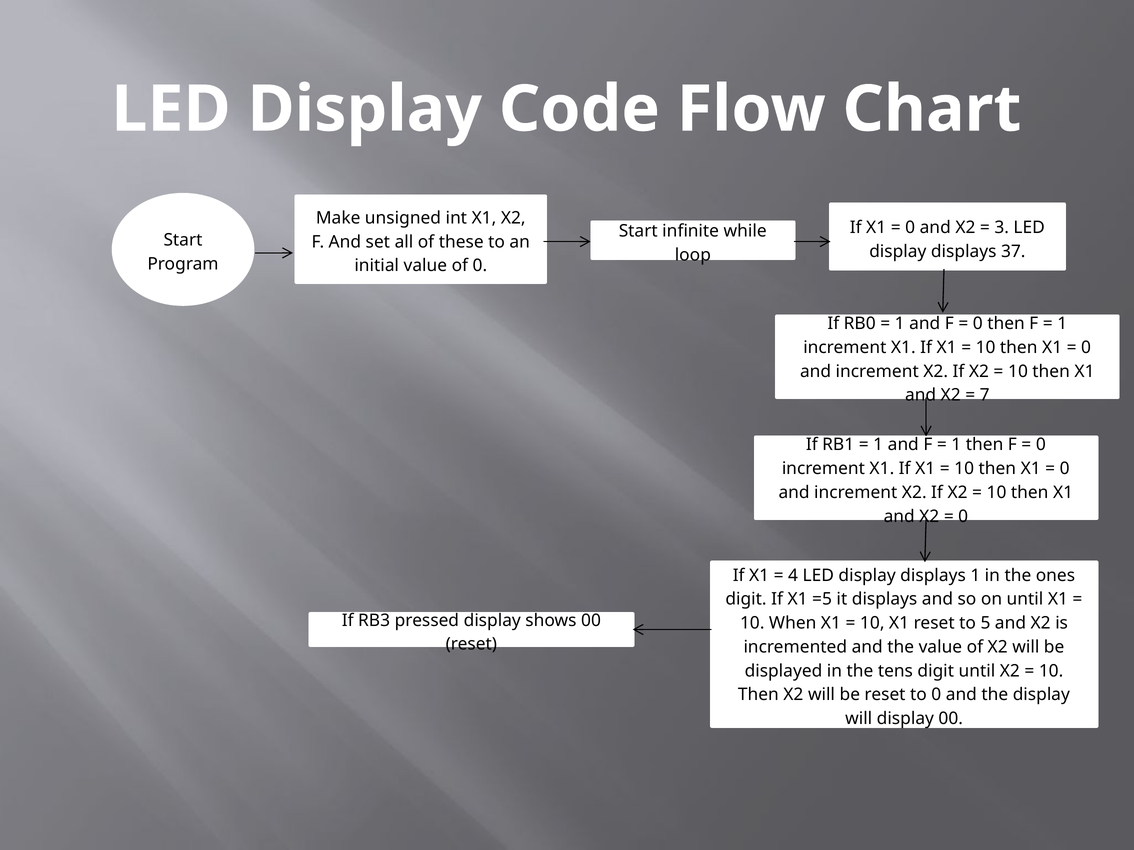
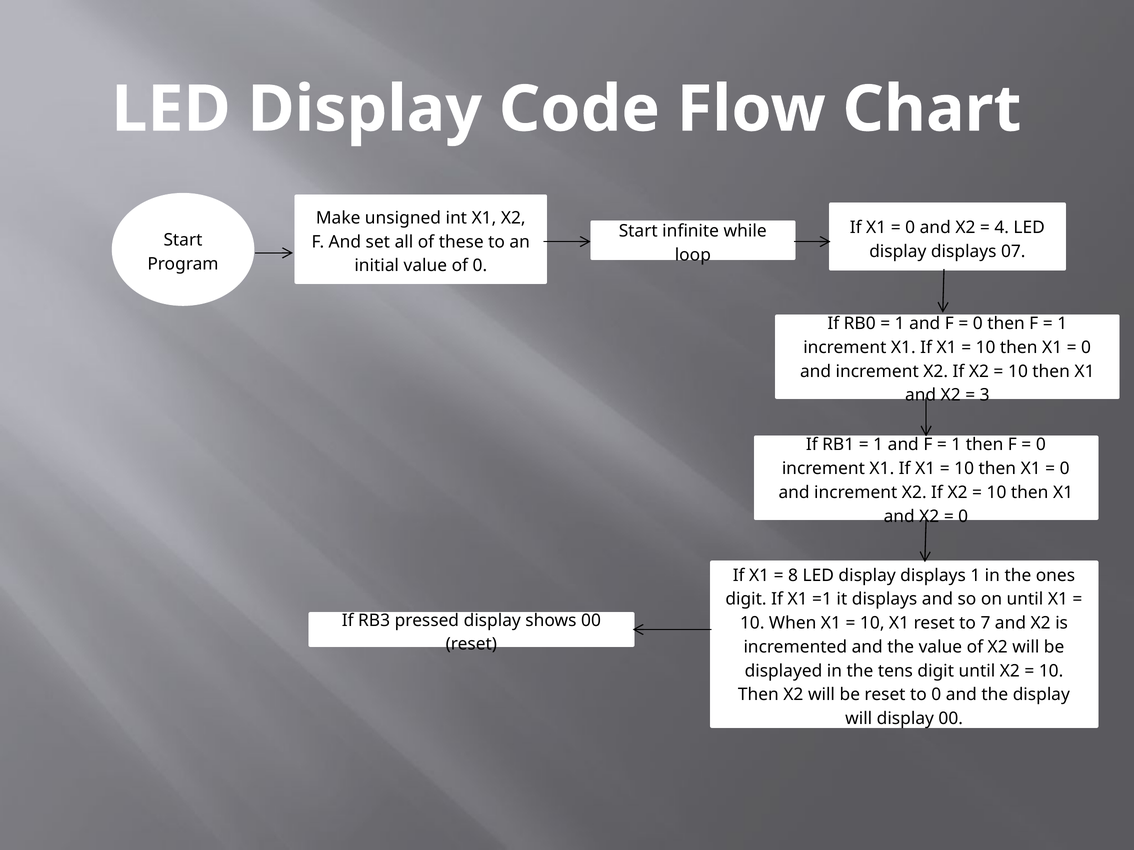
3: 3 -> 4
37: 37 -> 07
7: 7 -> 3
4: 4 -> 8
=5: =5 -> =1
5: 5 -> 7
